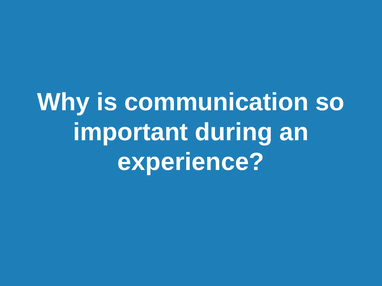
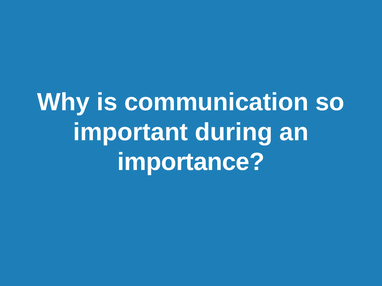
experience: experience -> importance
